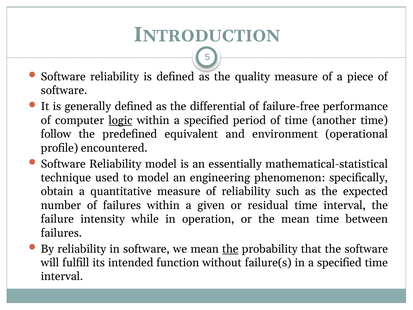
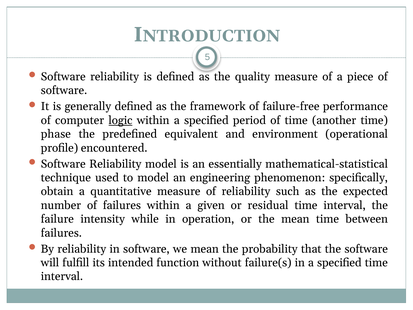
differential: differential -> framework
follow: follow -> phase
the at (230, 249) underline: present -> none
